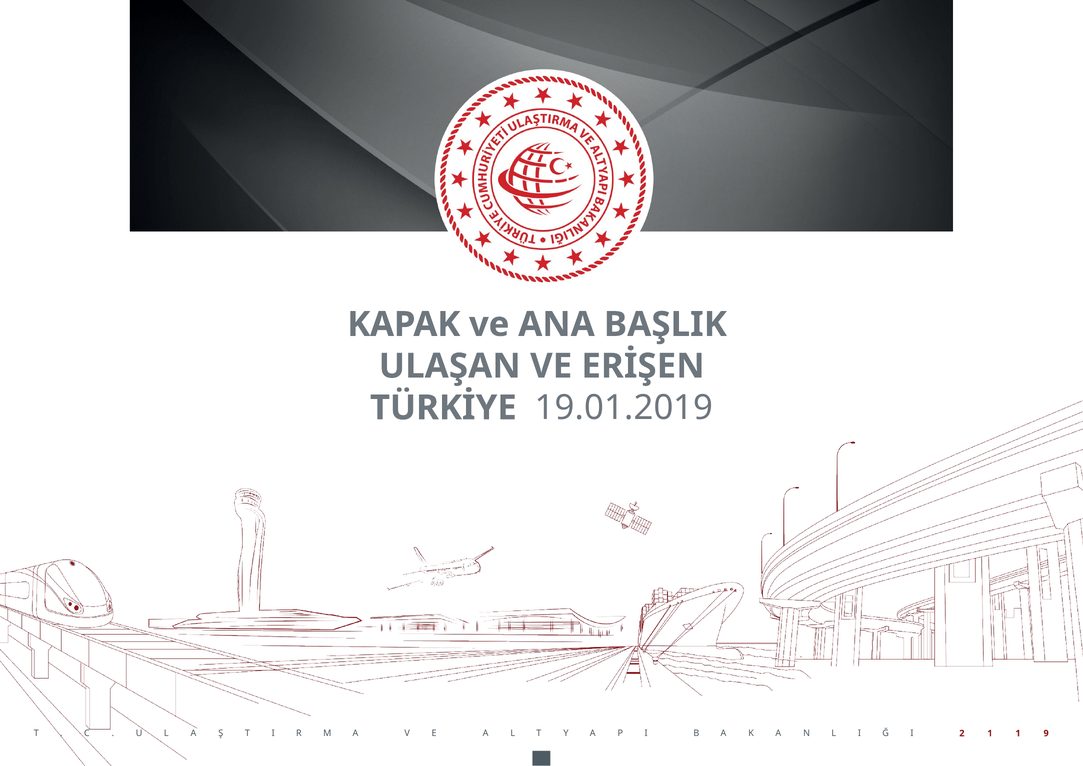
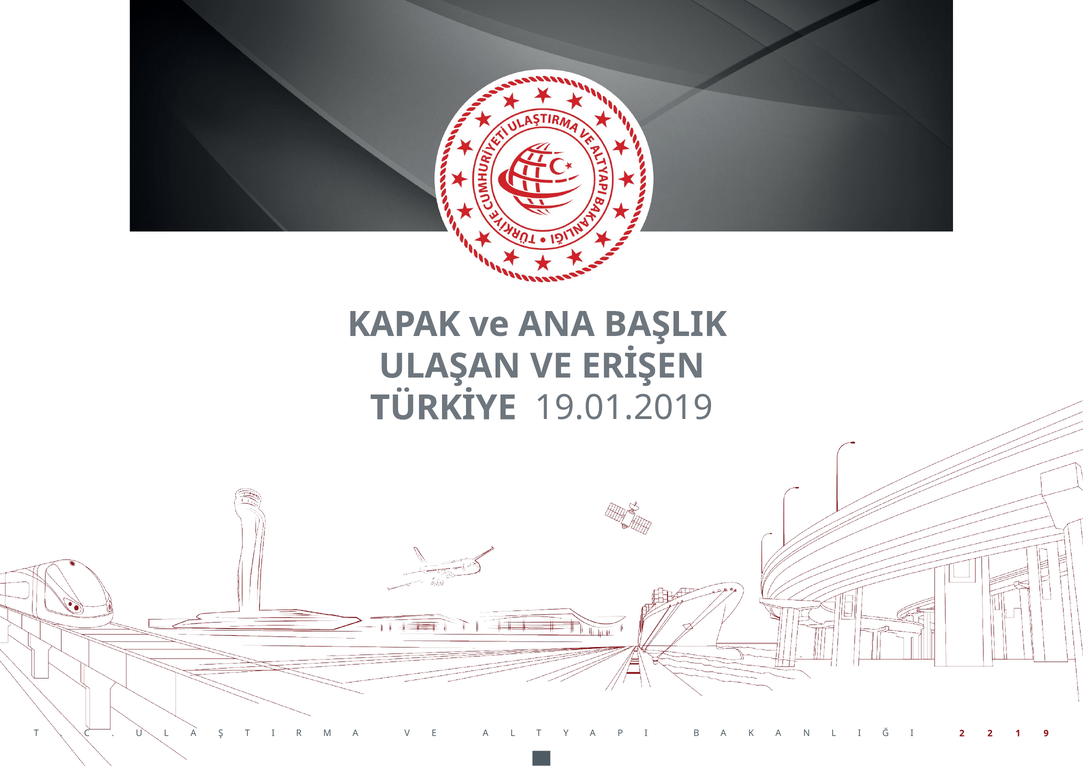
2 1: 1 -> 2
